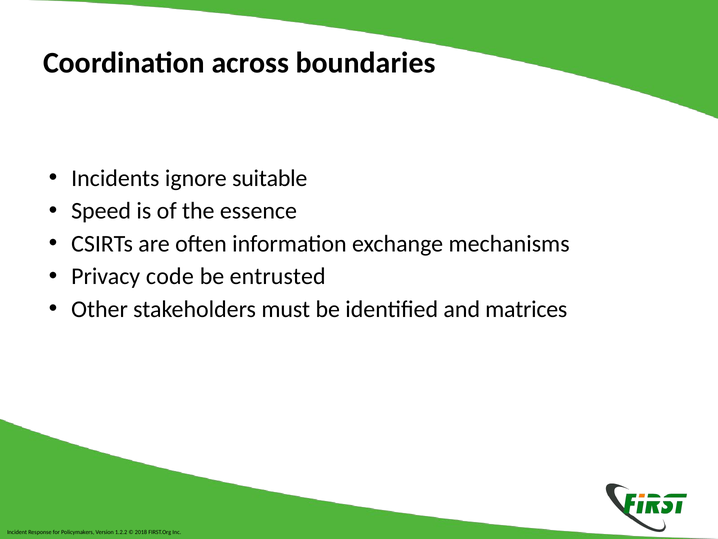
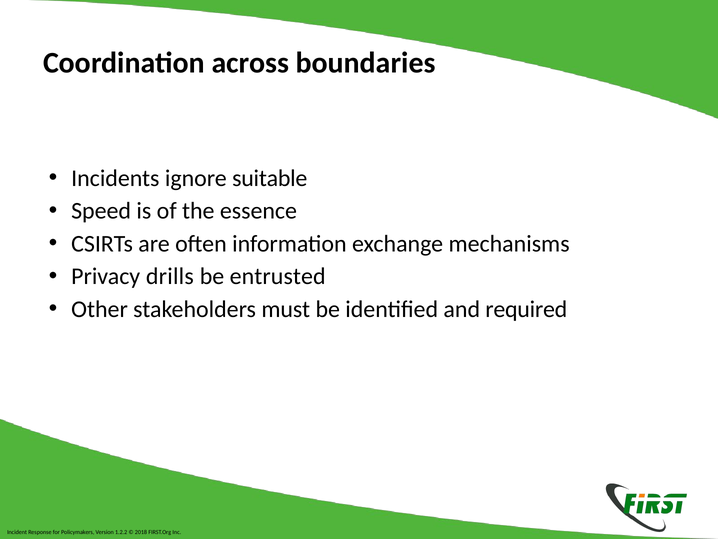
code: code -> drills
matrices: matrices -> required
